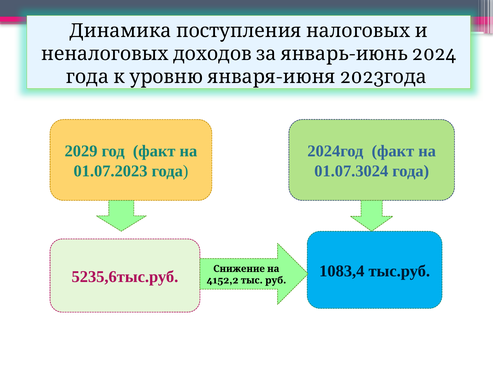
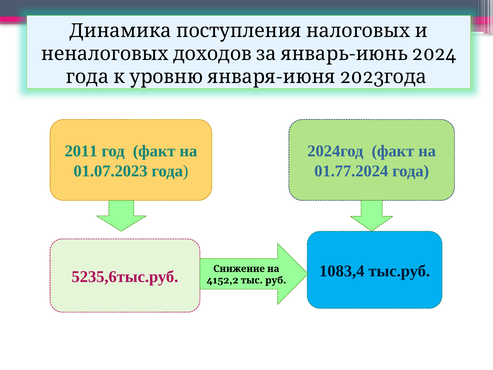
2029: 2029 -> 2011
01.07.3024: 01.07.3024 -> 01.77.2024
